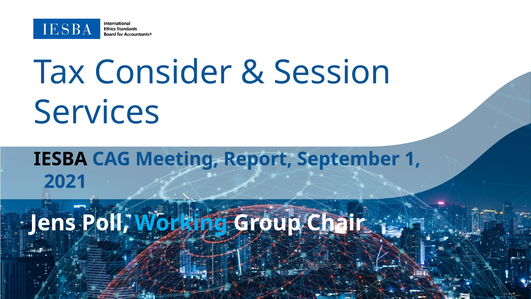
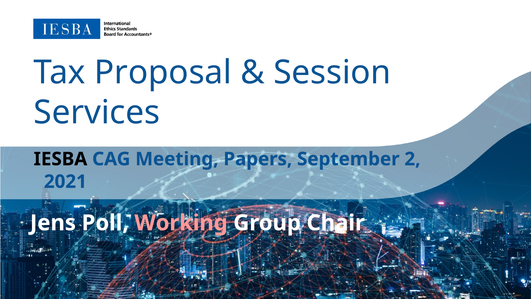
Consider: Consider -> Proposal
Report: Report -> Papers
1: 1 -> 2
Working colour: light blue -> pink
